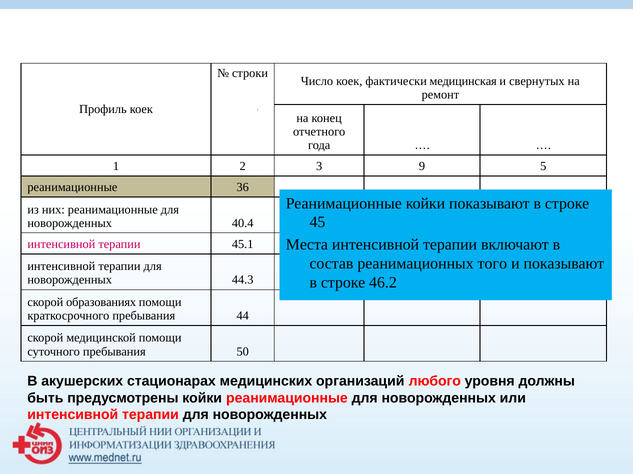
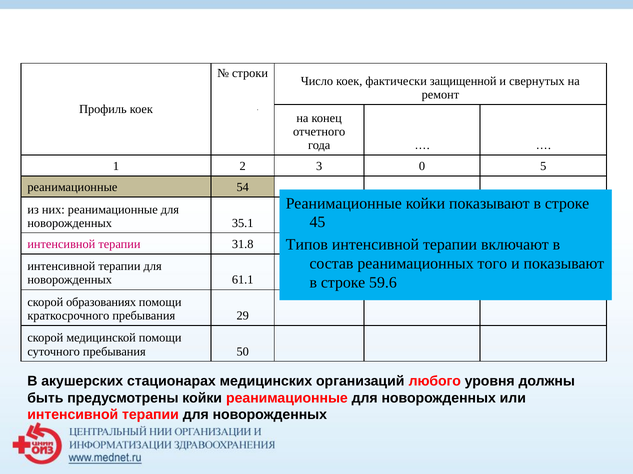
медицинская: медицинская -> защищенной
9: 9 -> 0
36: 36 -> 54
40.4: 40.4 -> 35.1
Места: Места -> Типов
45.1: 45.1 -> 31.8
44.3: 44.3 -> 61.1
46.2: 46.2 -> 59.6
44: 44 -> 29
